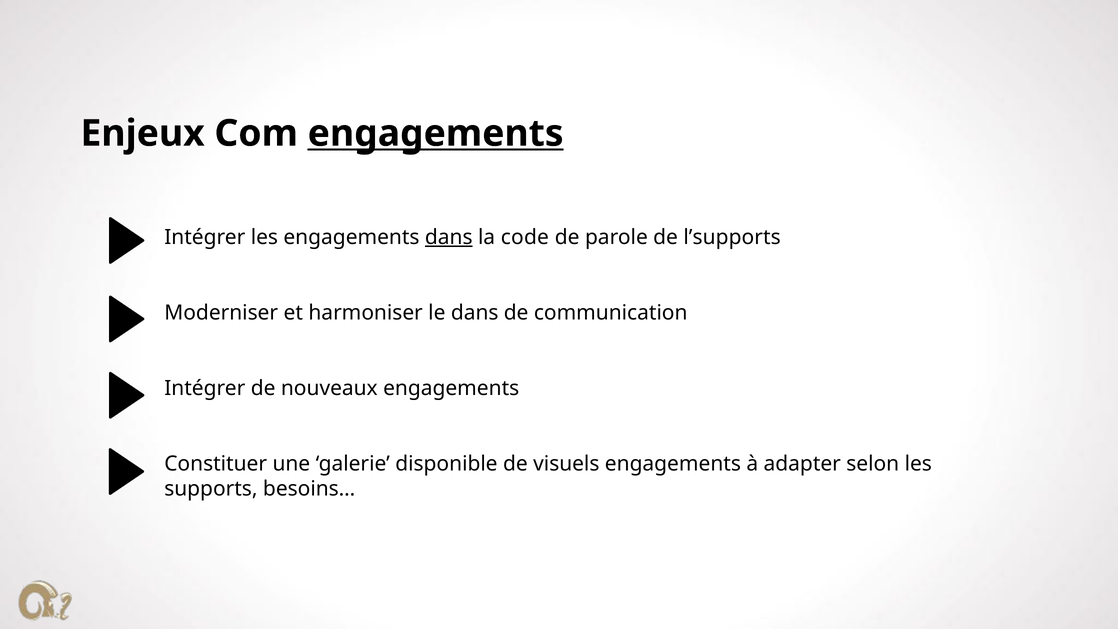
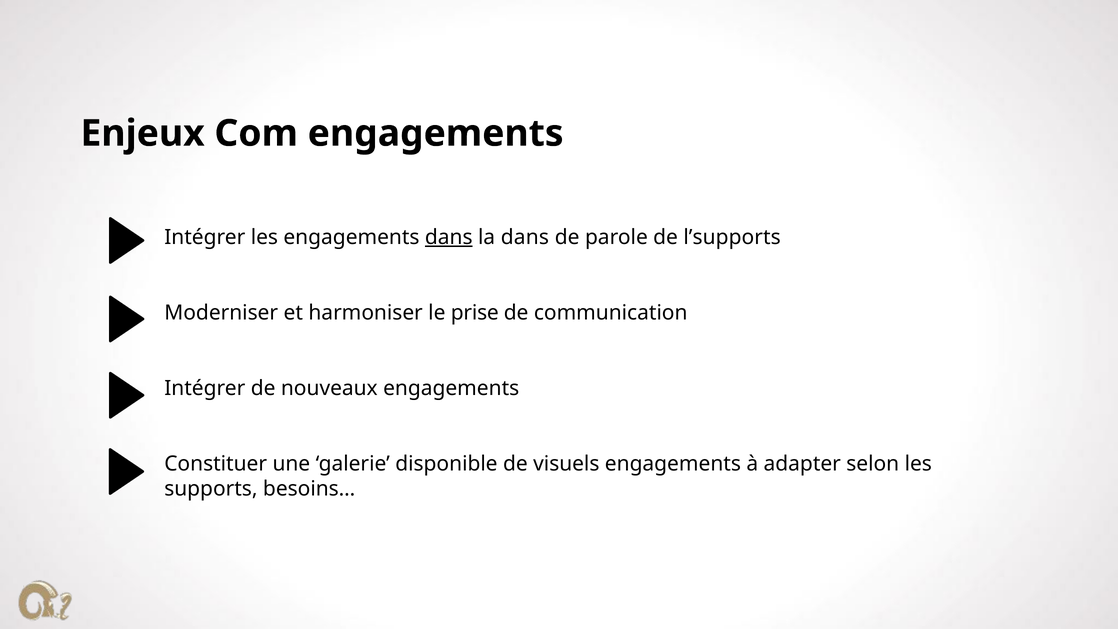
engagements at (436, 133) underline: present -> none
la code: code -> dans
le dans: dans -> prise
